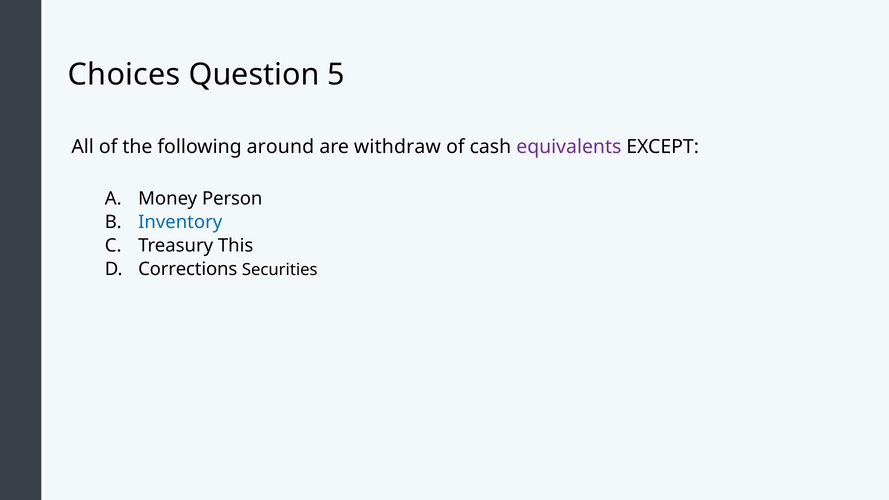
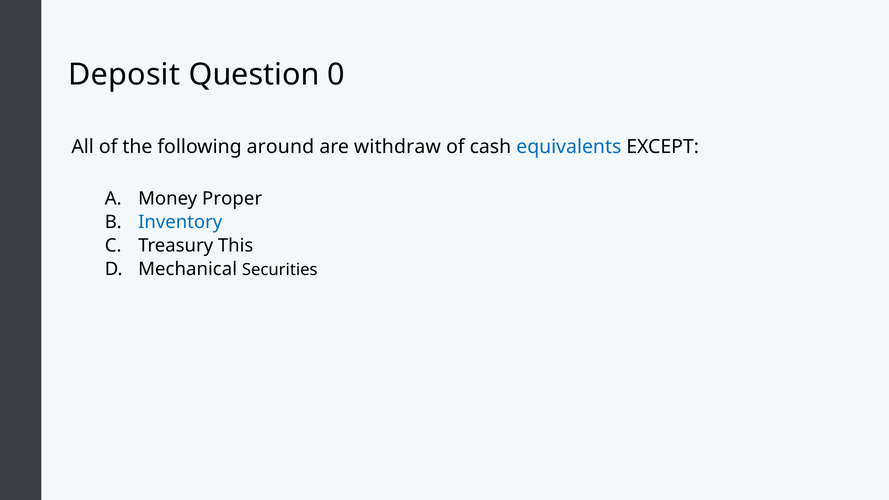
Choices: Choices -> Deposit
5: 5 -> 0
equivalents colour: purple -> blue
Person: Person -> Proper
Corrections: Corrections -> Mechanical
